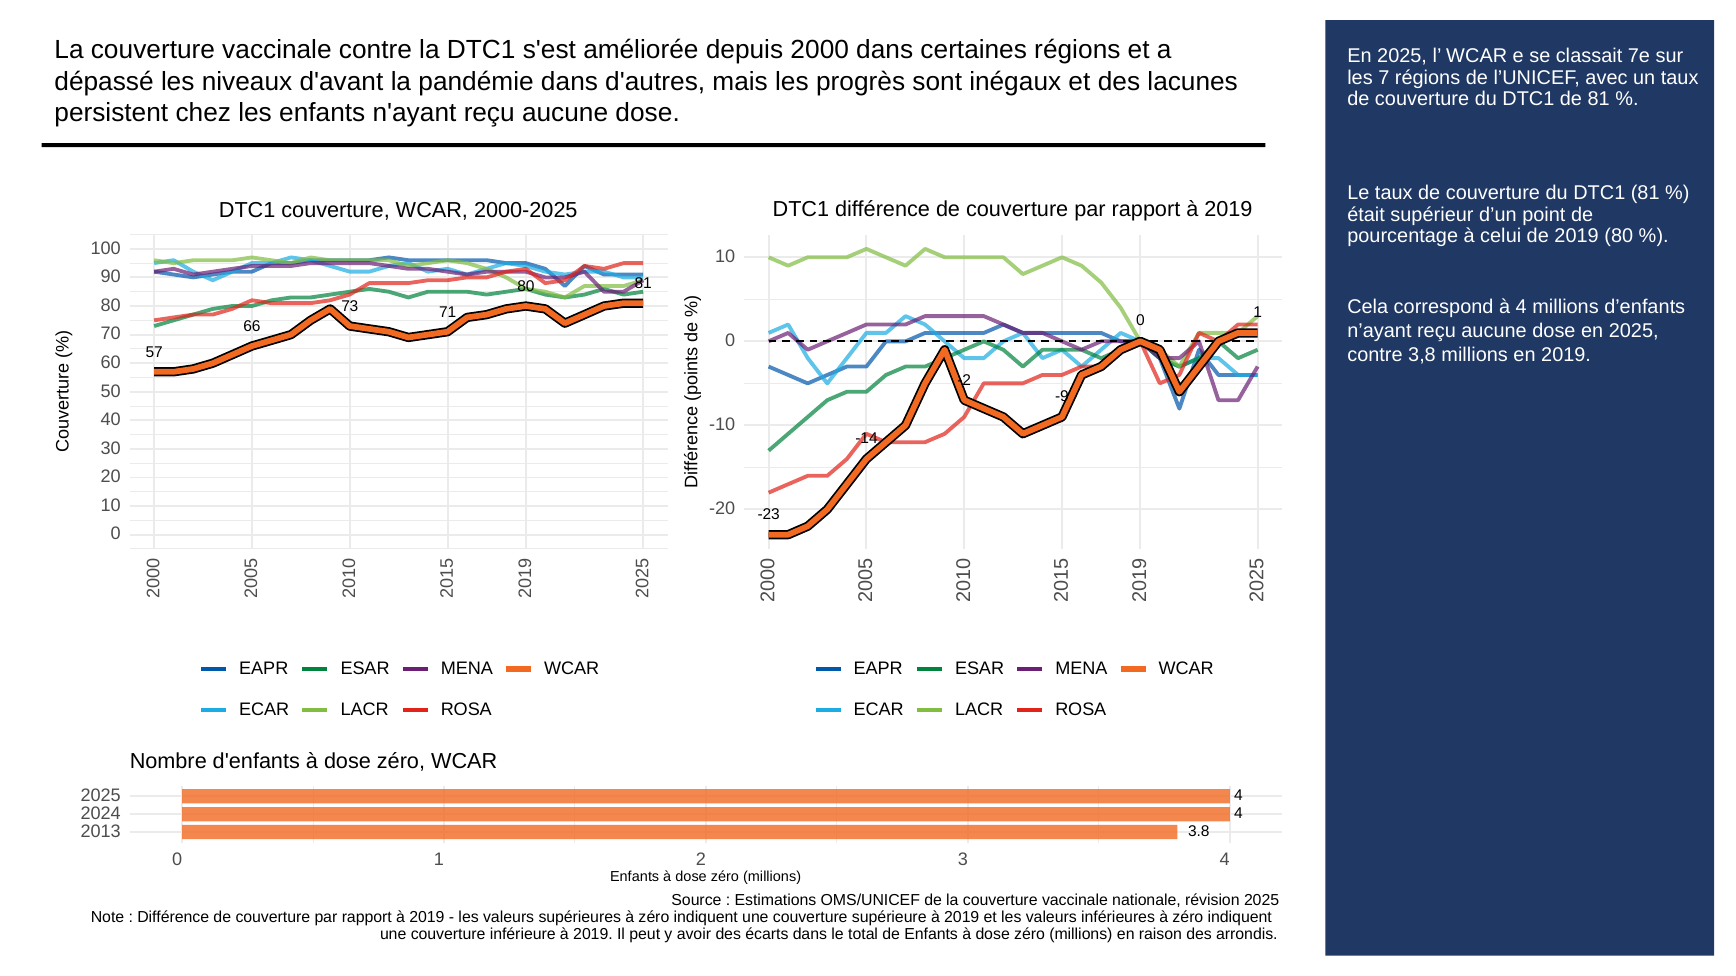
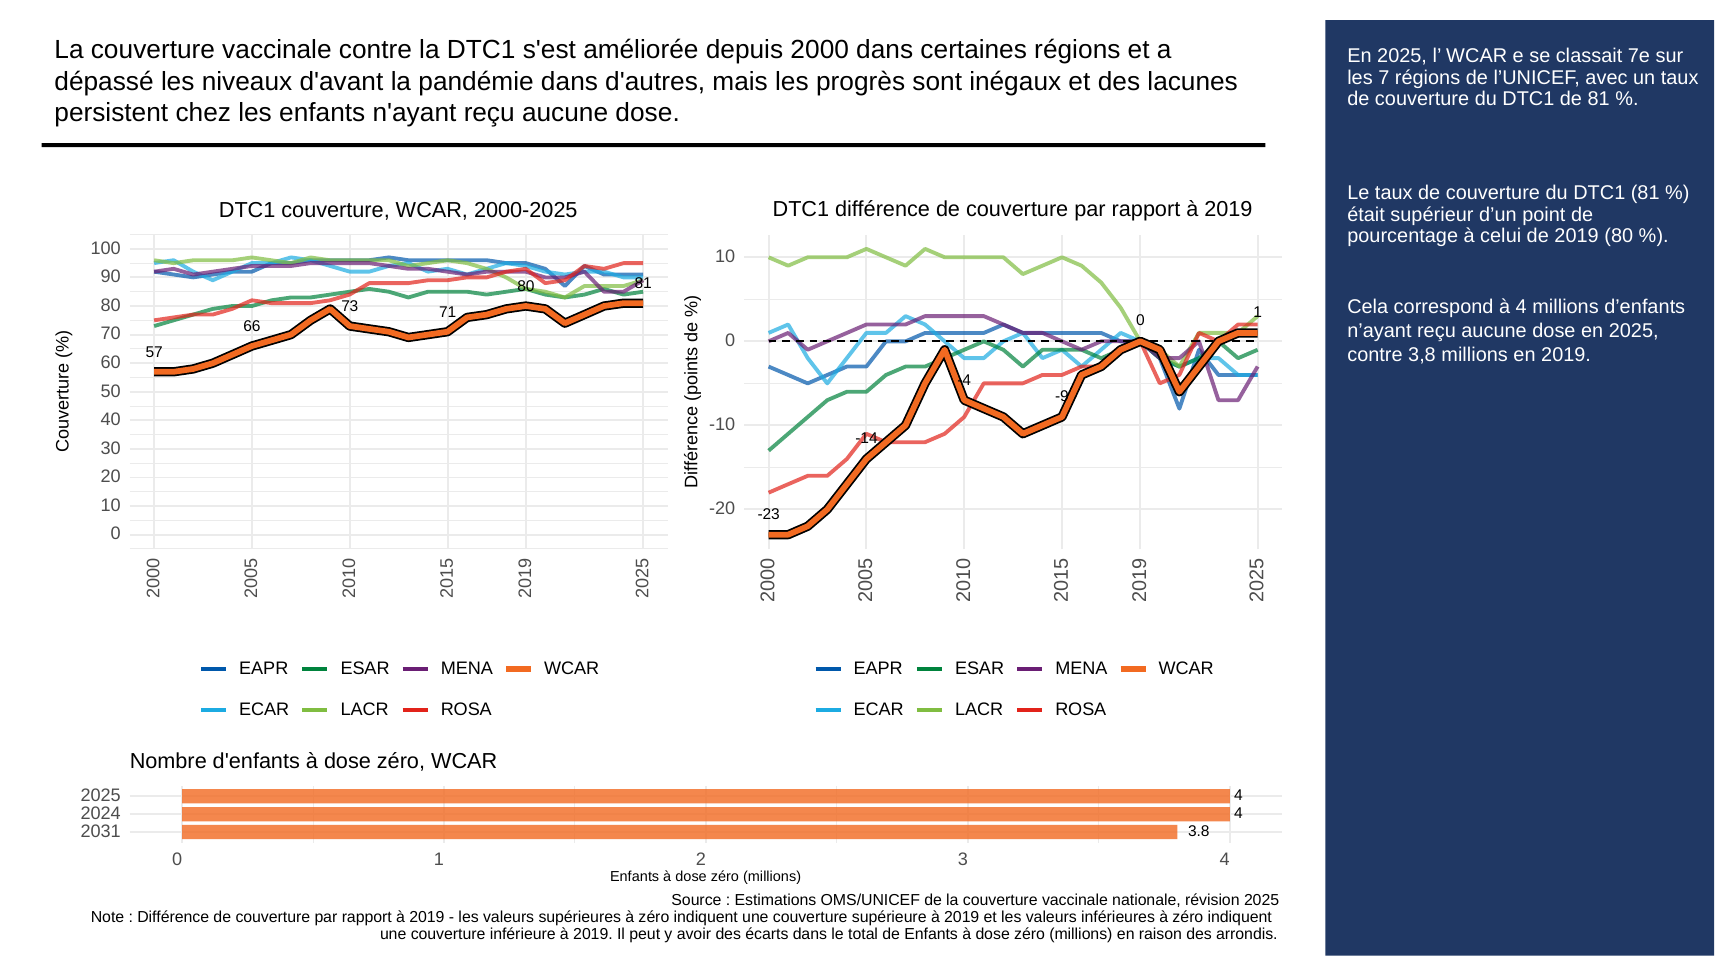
-2: -2 -> -4
2013: 2013 -> 2031
